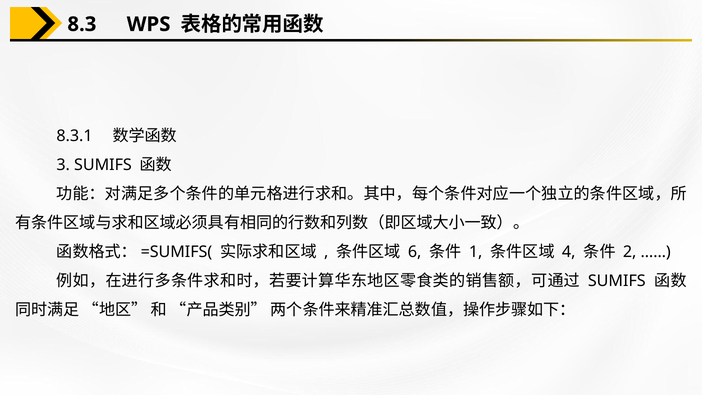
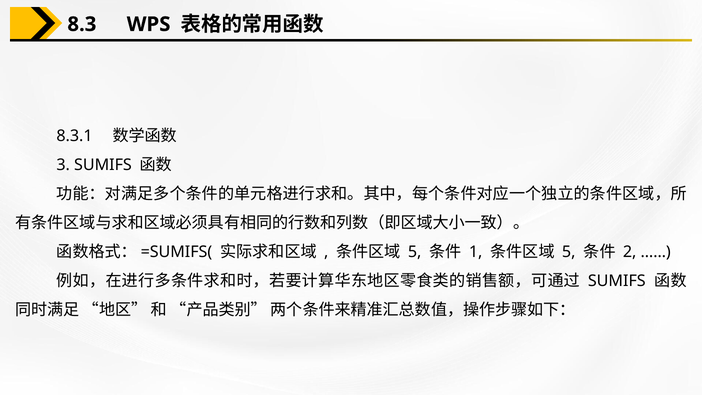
6 at (415, 252): 6 -> 5
4 at (569, 252): 4 -> 5
